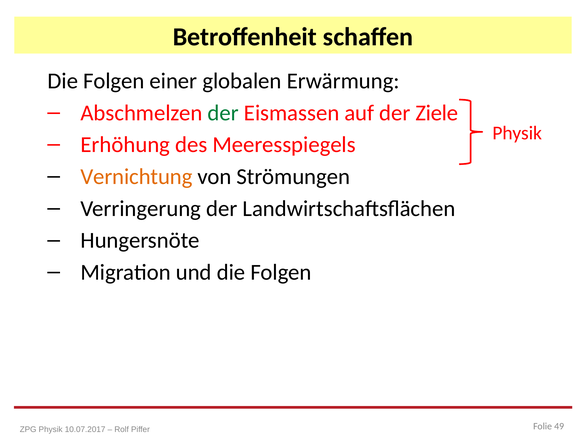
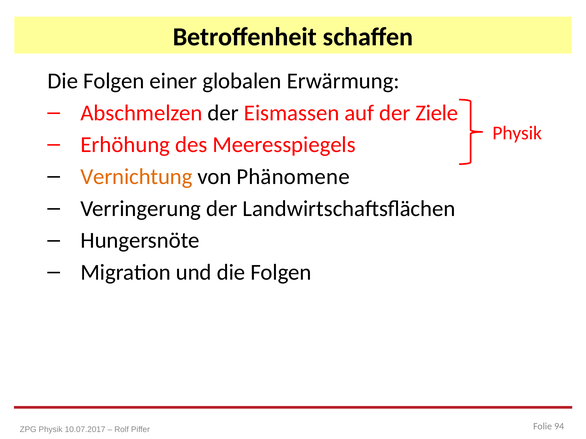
der at (223, 113) colour: green -> black
Strömungen: Strömungen -> Phänomene
49: 49 -> 94
